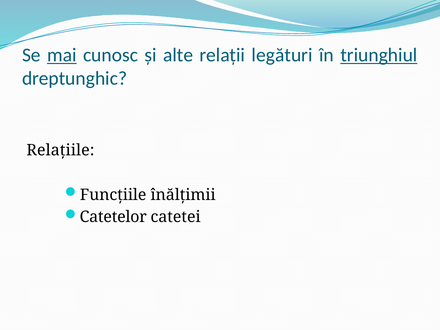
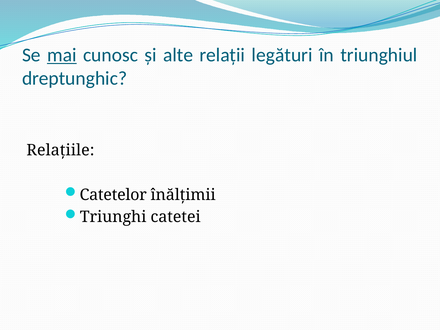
triunghiul underline: present -> none
Funcţiile: Funcţiile -> Catetelor
Catetelor: Catetelor -> Triunghi
